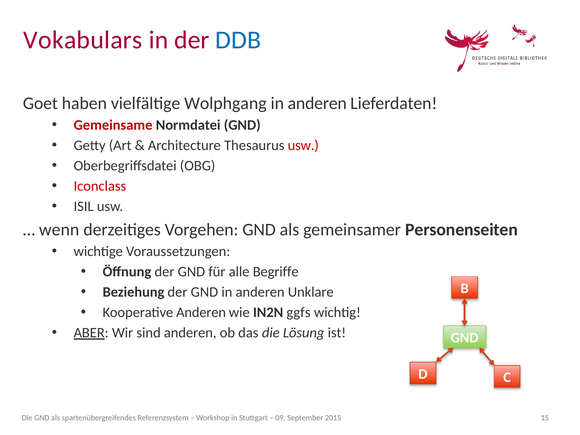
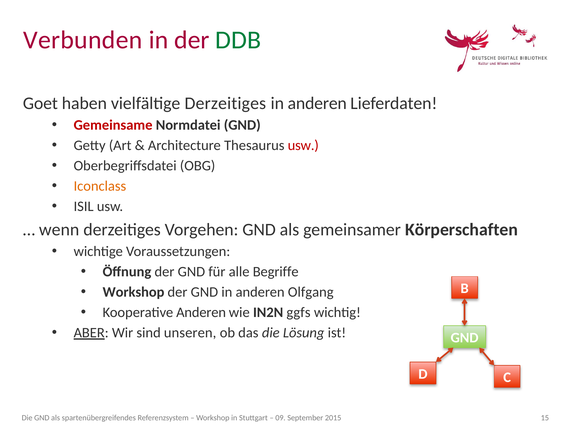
Vokabulars: Vokabulars -> Verbunden
DDB colour: blue -> green
vielfältige Wolphgang: Wolphgang -> Derzeitiges
Iconclass colour: red -> orange
Personenseiten: Personenseiten -> Körperschaften
Beziehung at (134, 292): Beziehung -> Workshop
Unklare: Unklare -> Olfgang
sind anderen: anderen -> unseren
